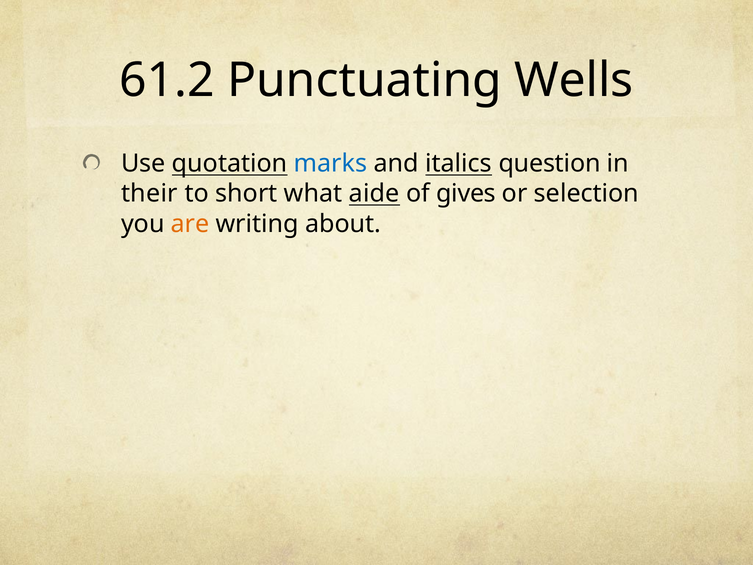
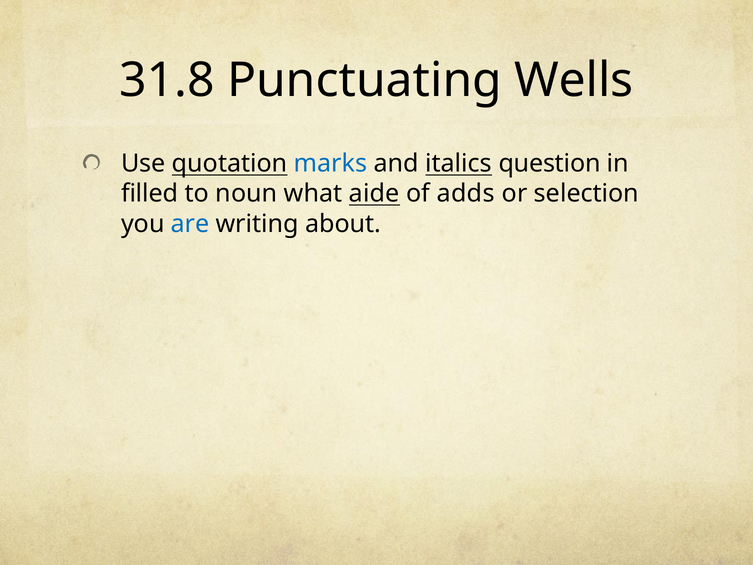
61.2: 61.2 -> 31.8
their: their -> filled
short: short -> noun
gives: gives -> adds
are colour: orange -> blue
